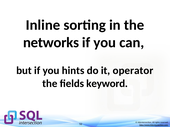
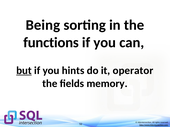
Inline: Inline -> Being
networks: networks -> functions
but underline: none -> present
keyword: keyword -> memory
